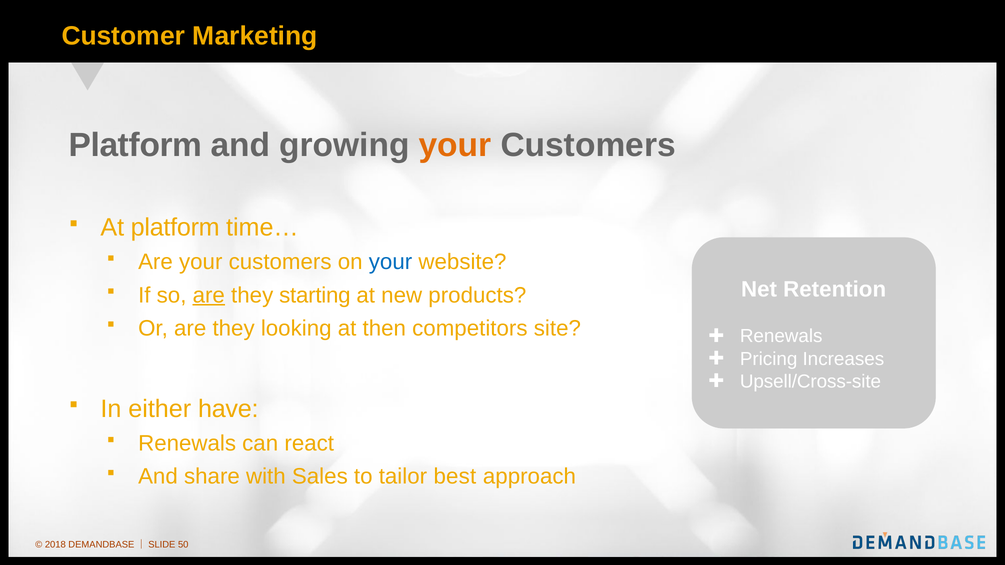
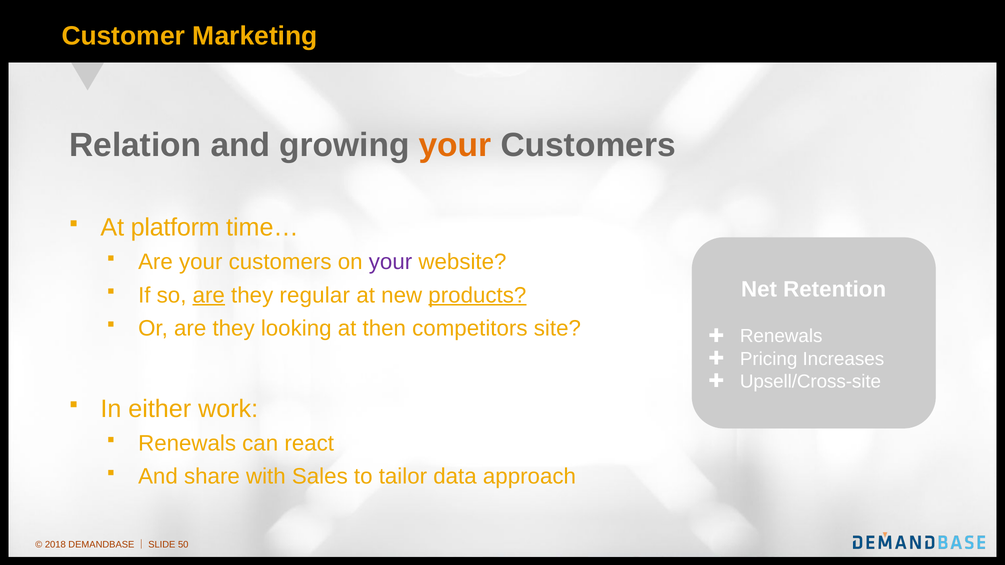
Platform at (135, 145): Platform -> Relation
your at (391, 262) colour: blue -> purple
starting: starting -> regular
products underline: none -> present
have: have -> work
best: best -> data
